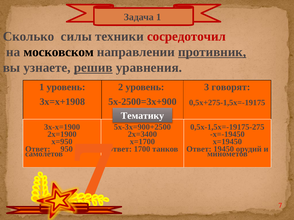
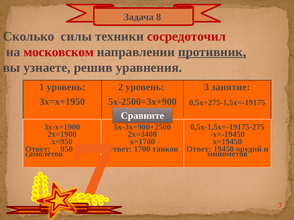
Задача 1: 1 -> 8
московском colour: black -> red
решив underline: present -> none
говорят: говорят -> занятие
3х=х+1908: 3х=х+1908 -> 3х=х+1950
Тематику: Тематику -> Сравните
